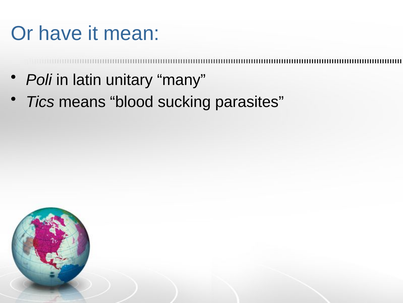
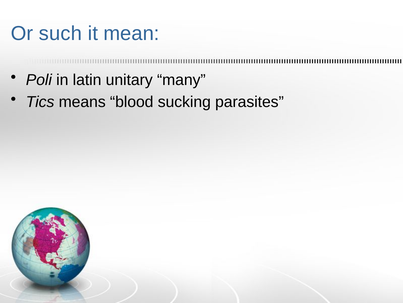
have: have -> such
